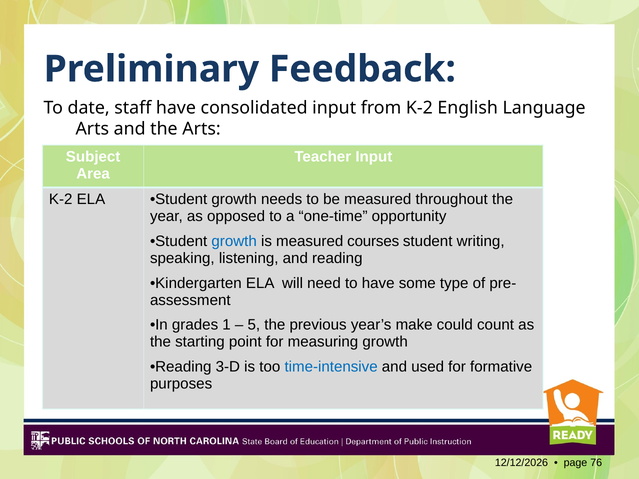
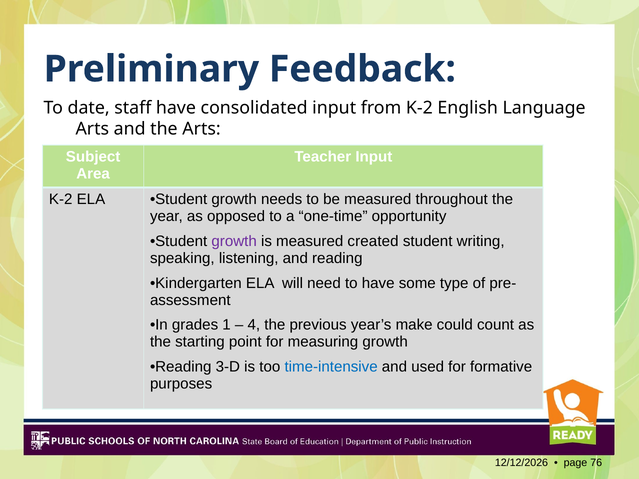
growth at (234, 241) colour: blue -> purple
courses: courses -> created
5: 5 -> 4
